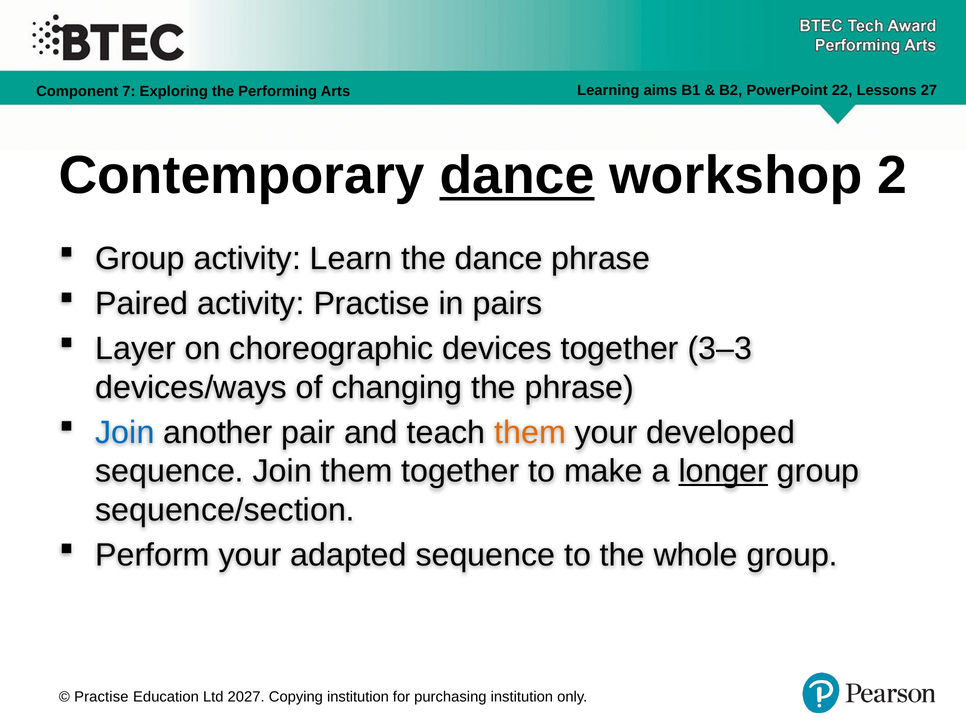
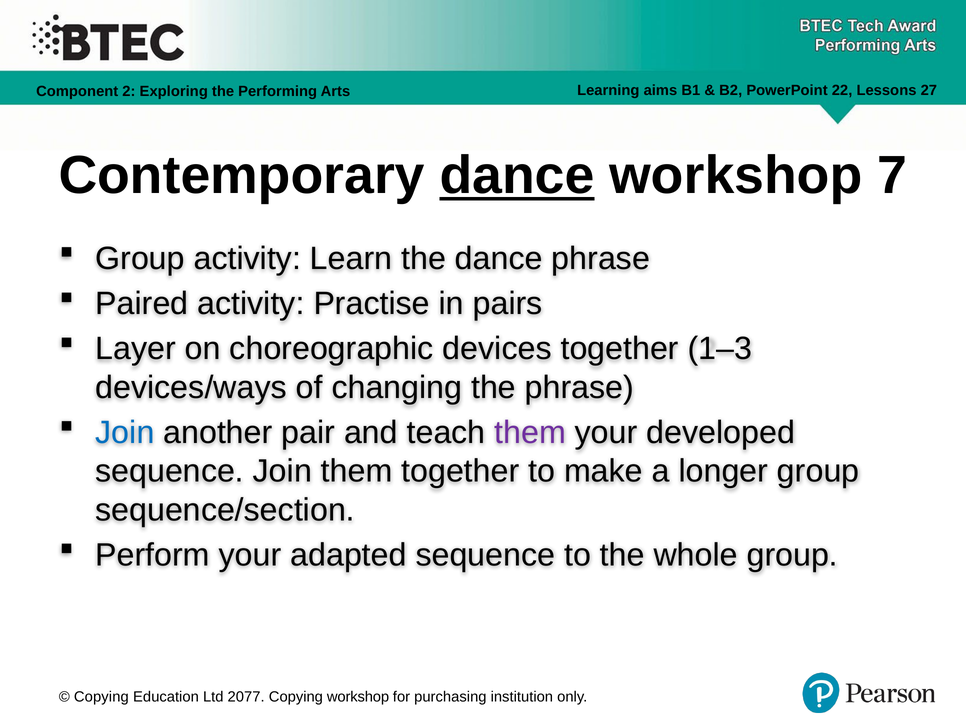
7: 7 -> 2
2: 2 -> 7
3–3: 3–3 -> 1–3
them at (530, 432) colour: orange -> purple
longer underline: present -> none
Practise at (101, 696): Practise -> Copying
2027: 2027 -> 2077
Copying institution: institution -> workshop
